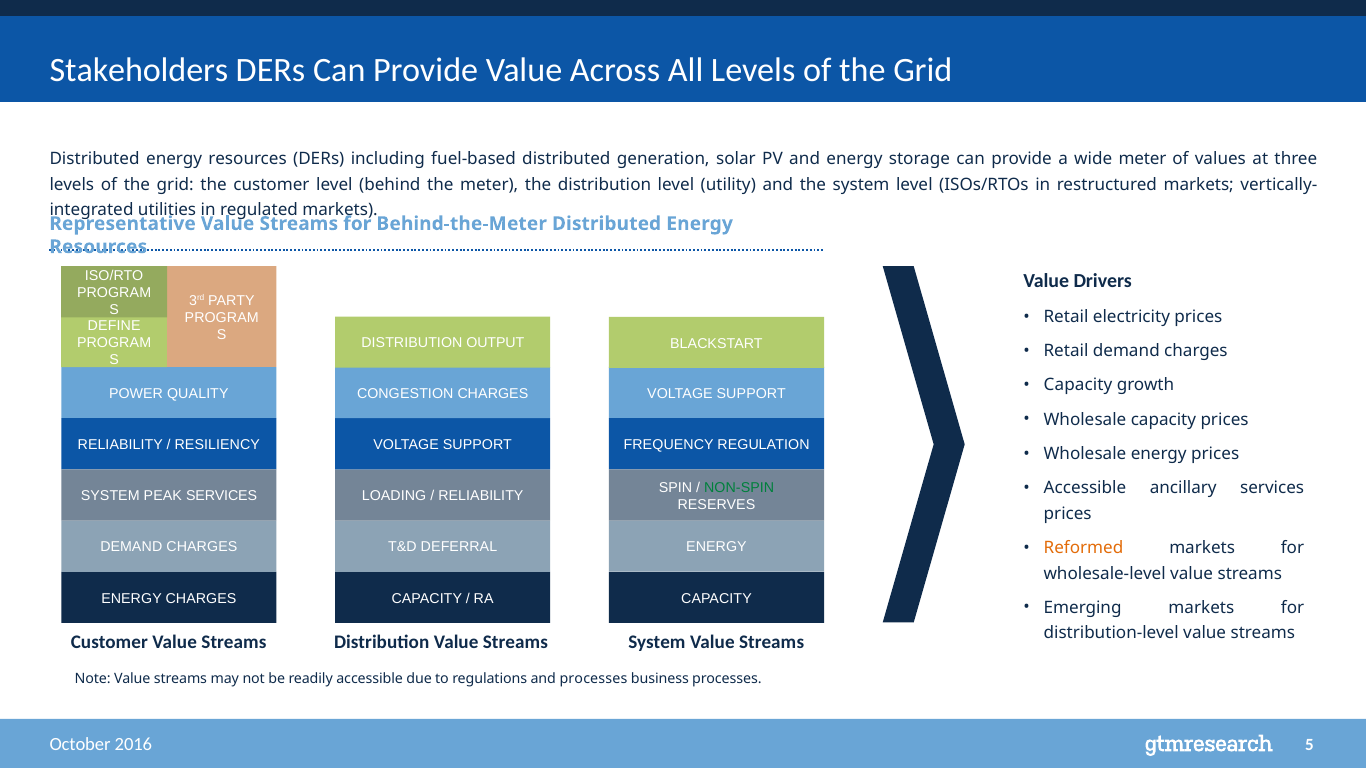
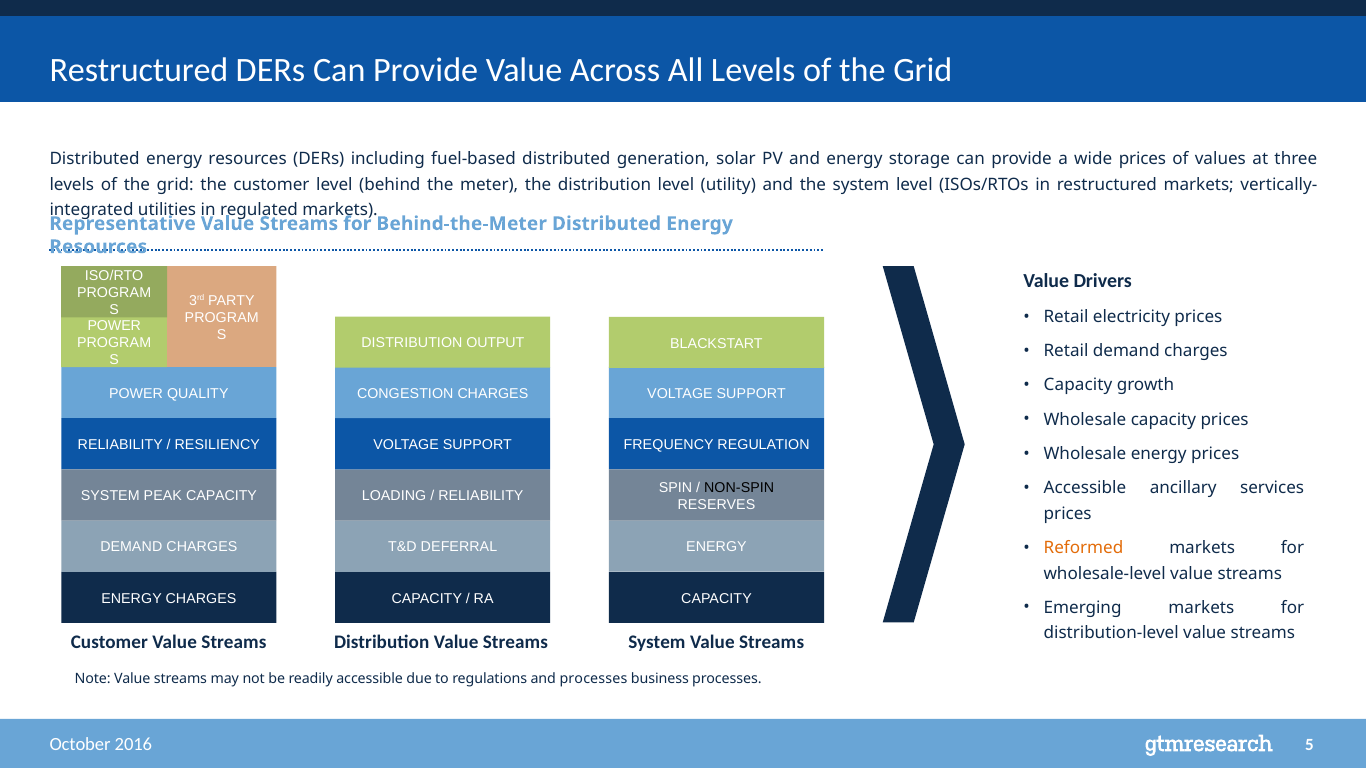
Stakeholders at (139, 70): Stakeholders -> Restructured
wide meter: meter -> prices
DEFINE at (114, 326): DEFINE -> POWER
NON-SPIN colour: green -> black
PEAK SERVICES: SERVICES -> CAPACITY
